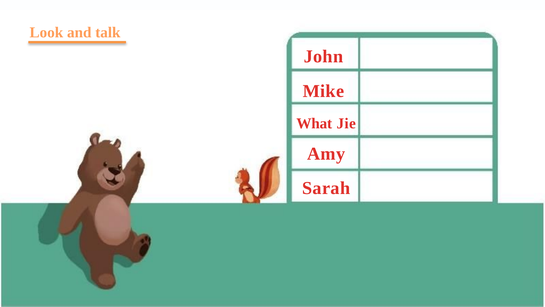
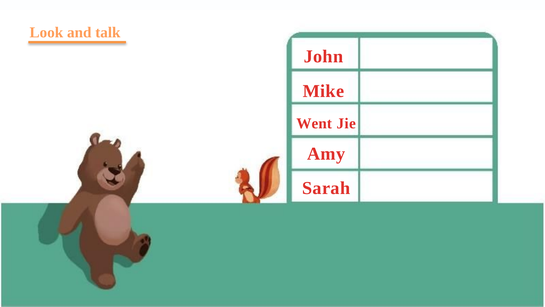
What: What -> Went
